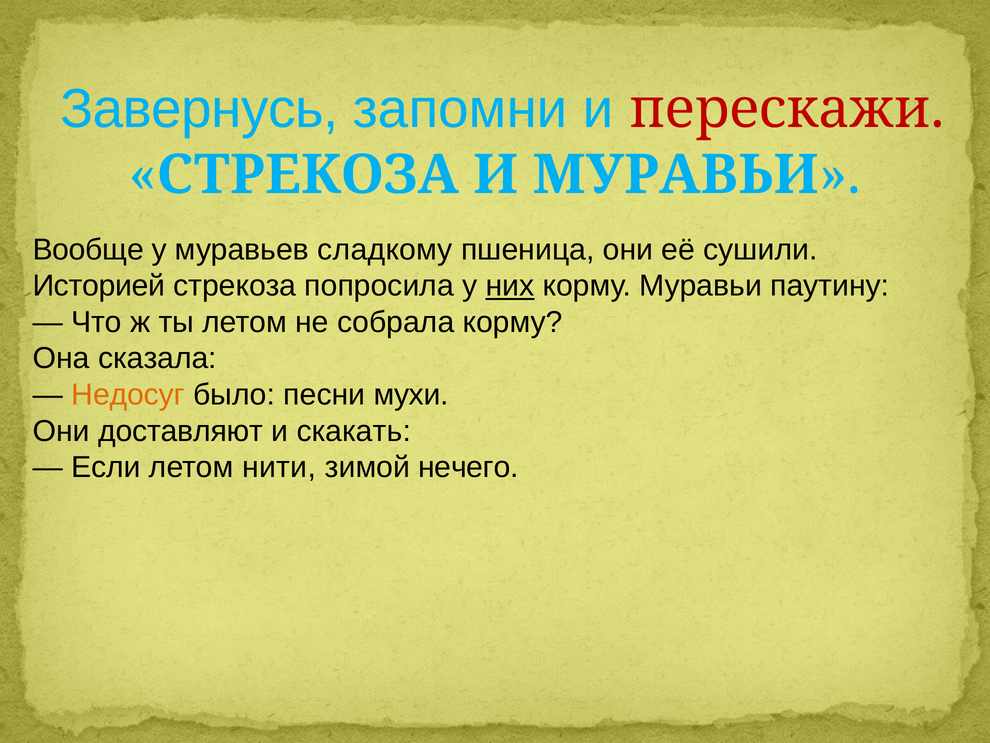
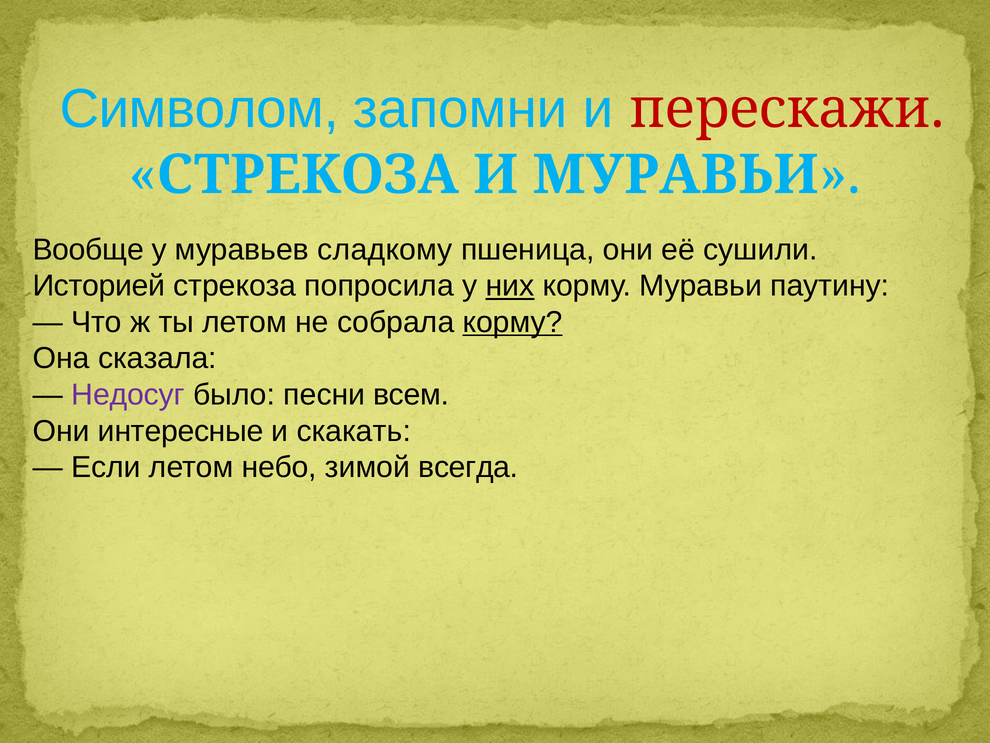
Завернусь: Завернусь -> Символом
корму at (513, 322) underline: none -> present
Недосуг colour: orange -> purple
мухи: мухи -> всем
доставляют: доставляют -> интересные
нити: нити -> небо
нечего: нечего -> всегда
